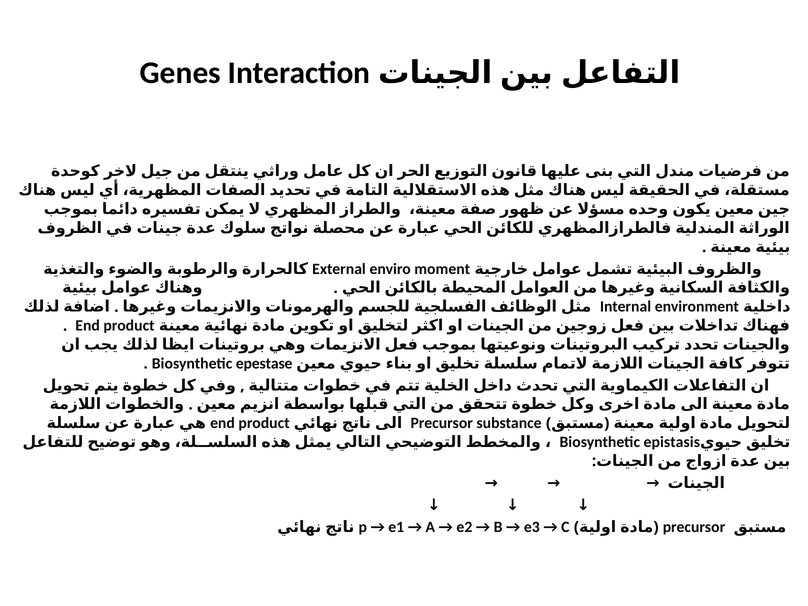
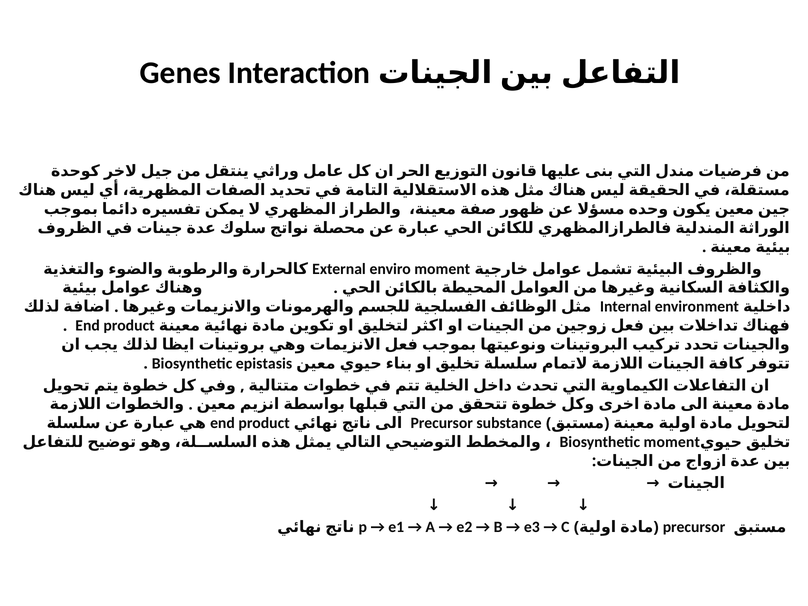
epestase: epestase -> epistasis
Biosynthetic epistasis: epistasis -> moment
